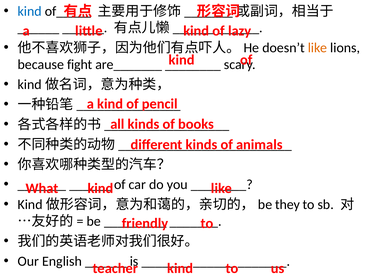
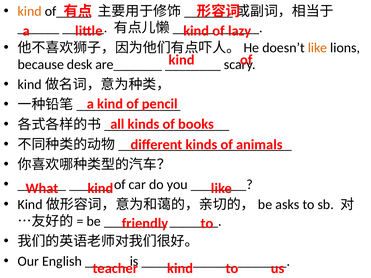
kind at (30, 11) colour: blue -> orange
fight: fight -> desk
they: they -> asks
